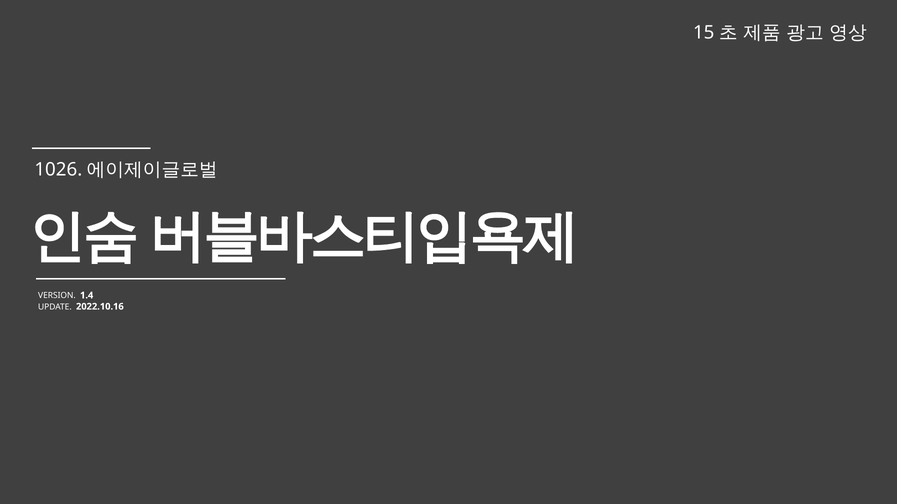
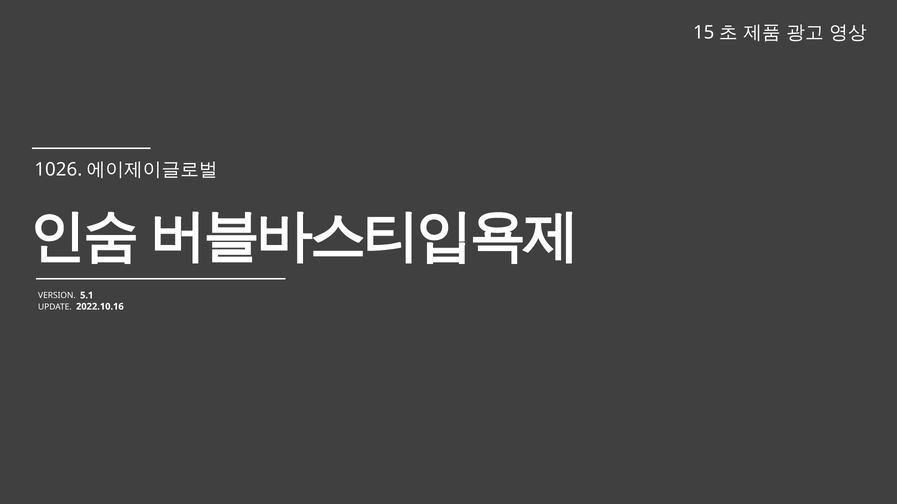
1.4: 1.4 -> 5.1
